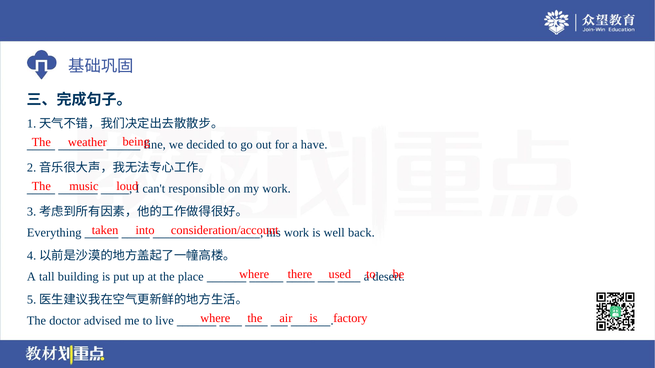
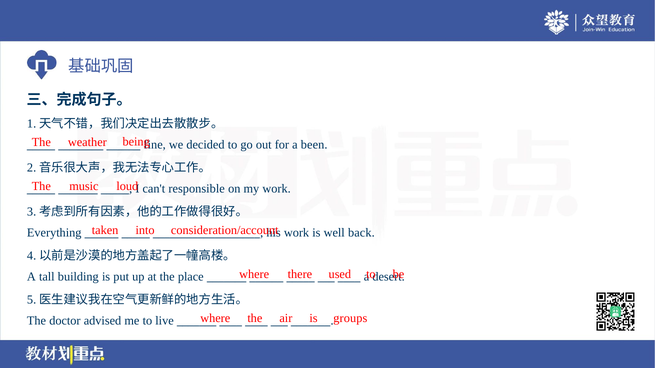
have: have -> been
factory: factory -> groups
